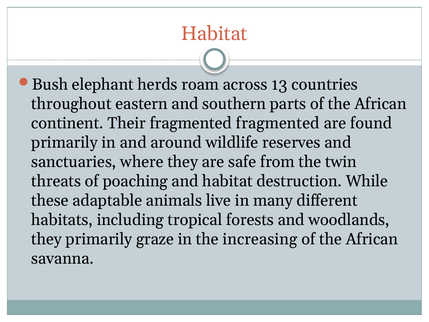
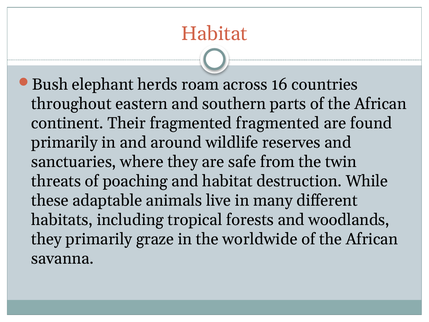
13: 13 -> 16
increasing: increasing -> worldwide
